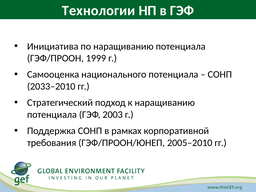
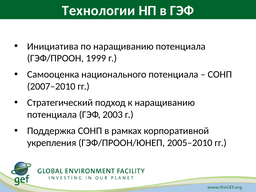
2033–2010: 2033–2010 -> 2007–2010
требования: требования -> укрепления
